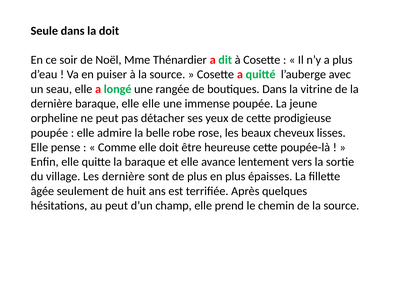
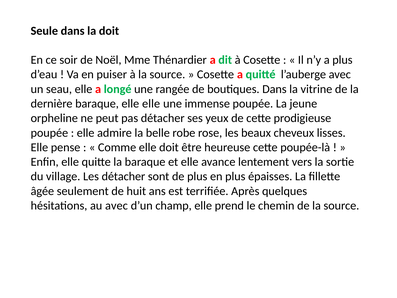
Les dernière: dernière -> détacher
au peut: peut -> avec
